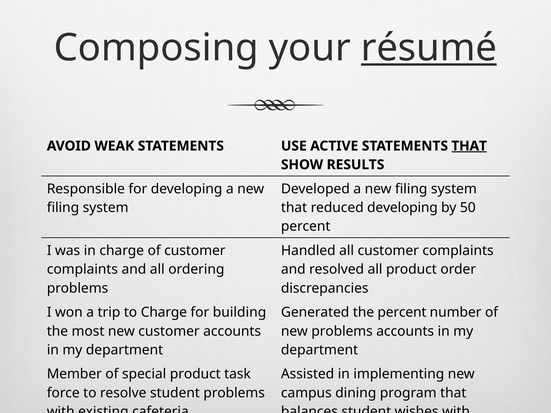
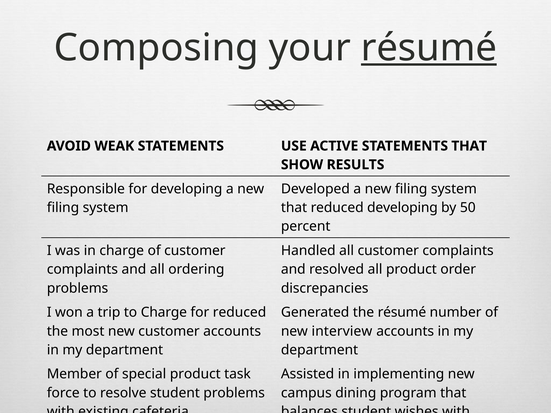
THAT at (469, 146) underline: present -> none
for building: building -> reduced
the percent: percent -> résumé
new problems: problems -> interview
